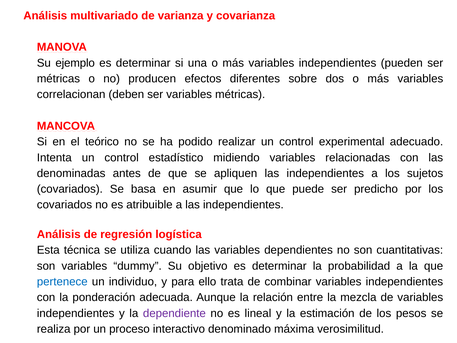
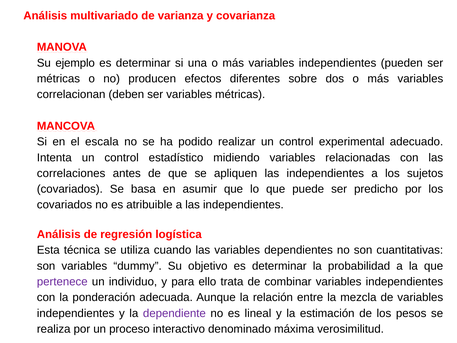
teórico: teórico -> escala
denominadas: denominadas -> correlaciones
pertenece colour: blue -> purple
